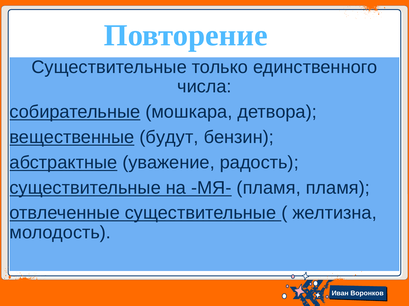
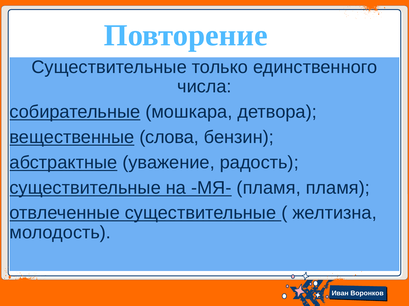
будут: будут -> слова
